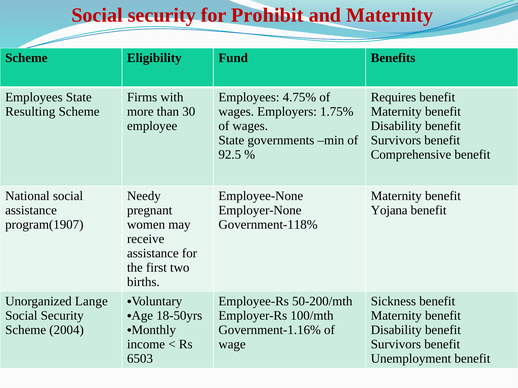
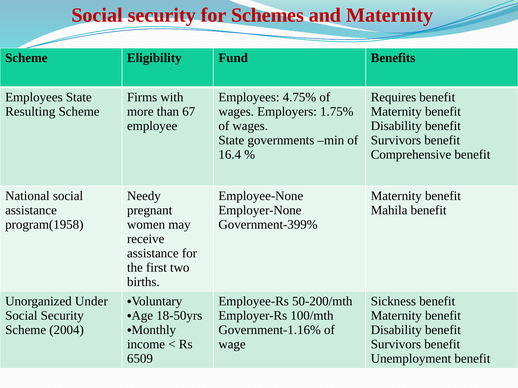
Prohibit: Prohibit -> Schemes
30: 30 -> 67
92.5: 92.5 -> 16.4
Yojana: Yojana -> Mahila
program(1907: program(1907 -> program(1958
Government-118%: Government-118% -> Government-399%
Lange: Lange -> Under
6503: 6503 -> 6509
